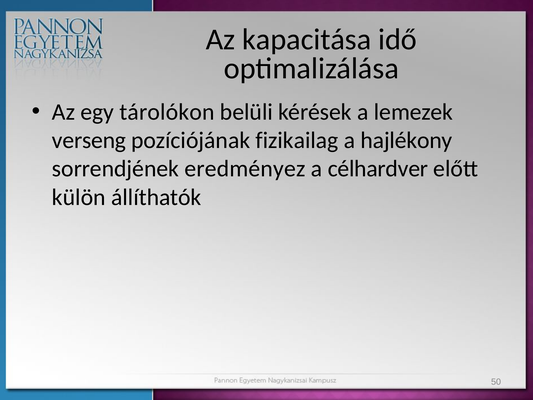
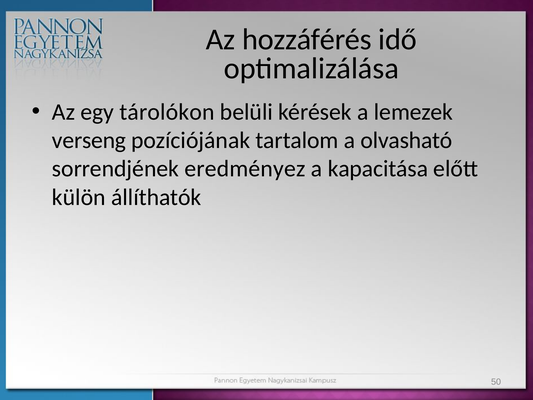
kapacitása: kapacitása -> hozzáférés
fizikailag: fizikailag -> tartalom
hajlékony: hajlékony -> olvasható
célhardver: célhardver -> kapacitása
